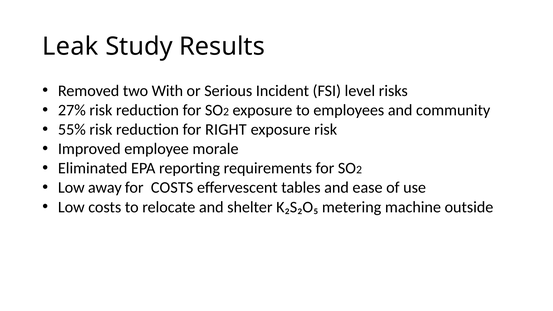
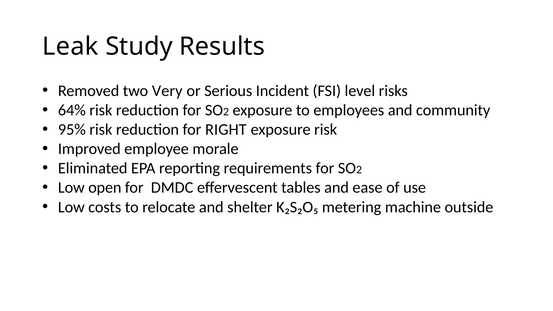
With: With -> Very
27%: 27% -> 64%
55%: 55% -> 95%
away: away -> open
for COSTS: COSTS -> DMDC
